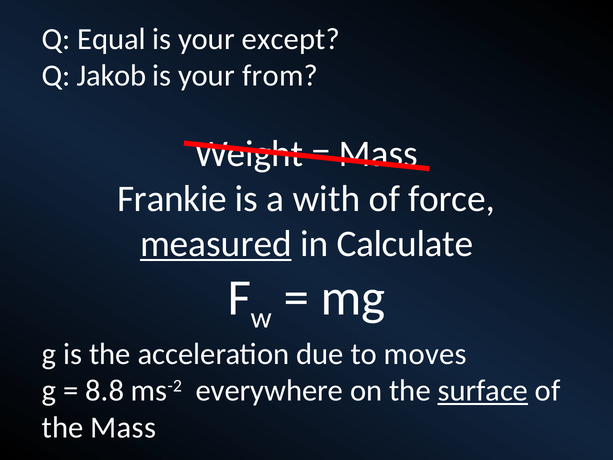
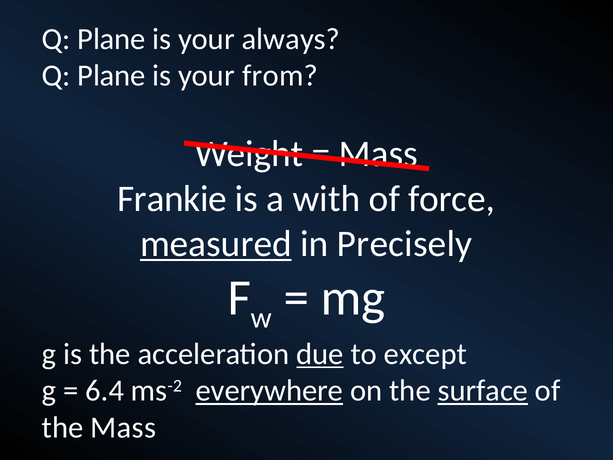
Equal at (112, 39): Equal -> Plane
except: except -> always
Jakob at (112, 76): Jakob -> Plane
Calculate: Calculate -> Precisely
due underline: none -> present
moves: moves -> except
8.8: 8.8 -> 6.4
everywhere underline: none -> present
